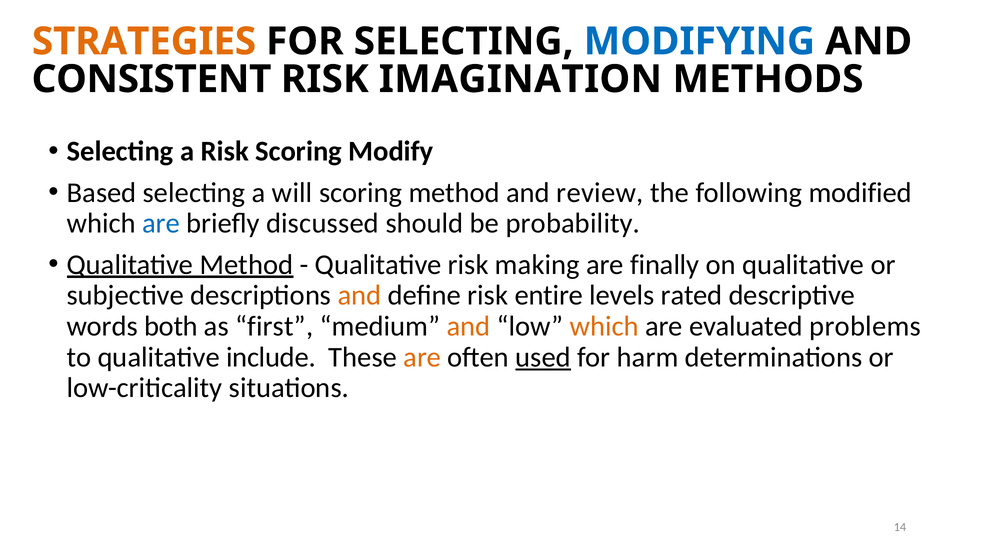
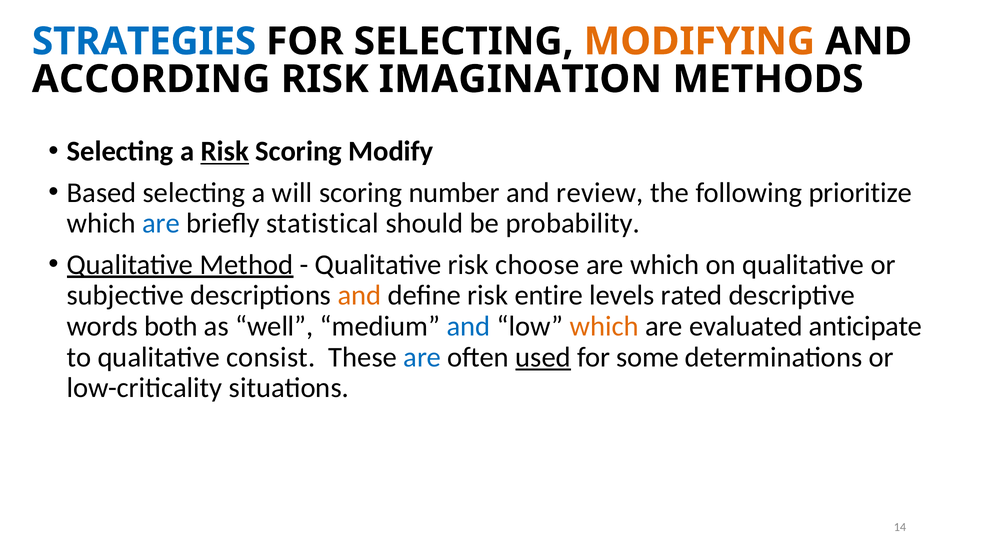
STRATEGIES colour: orange -> blue
MODIFYING colour: blue -> orange
CONSISTENT: CONSISTENT -> ACCORDING
Risk at (225, 151) underline: none -> present
scoring method: method -> number
modified: modified -> prioritize
discussed: discussed -> statistical
making: making -> choose
are finally: finally -> which
first: first -> well
and at (468, 326) colour: orange -> blue
problems: problems -> anticipate
include: include -> consist
are at (422, 357) colour: orange -> blue
harm: harm -> some
